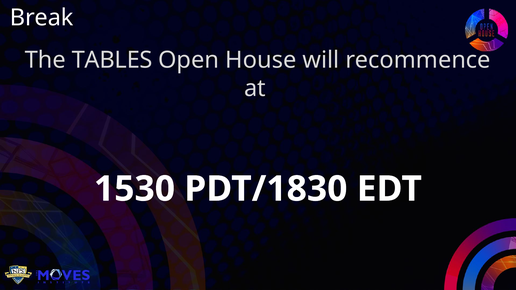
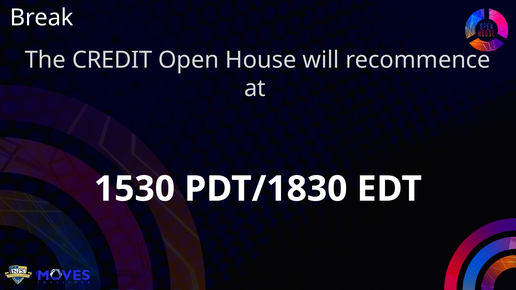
TABLES: TABLES -> CREDIT
